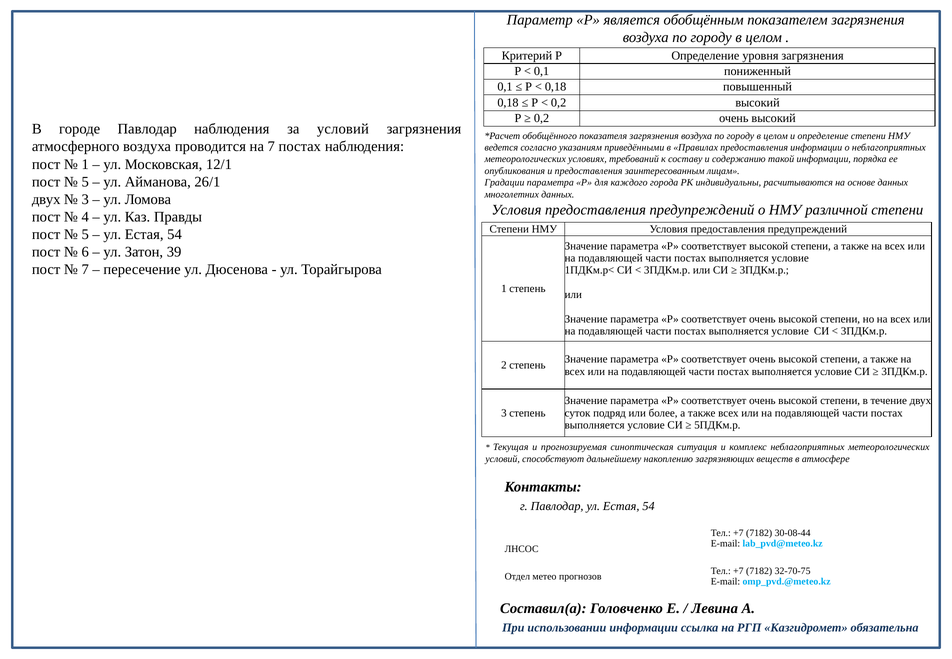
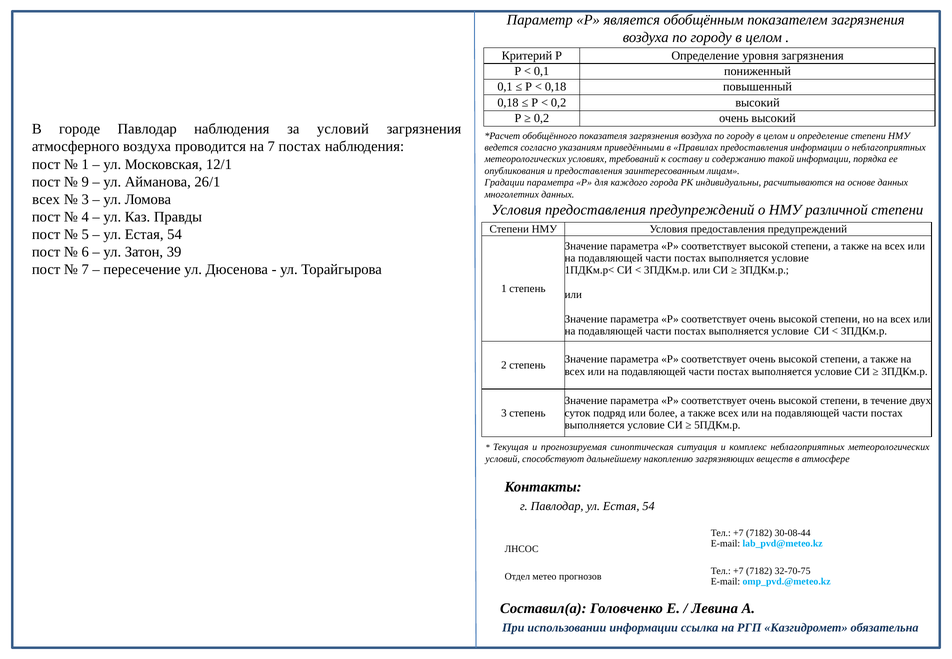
5 at (85, 182): 5 -> 9
двух at (46, 199): двух -> всех
